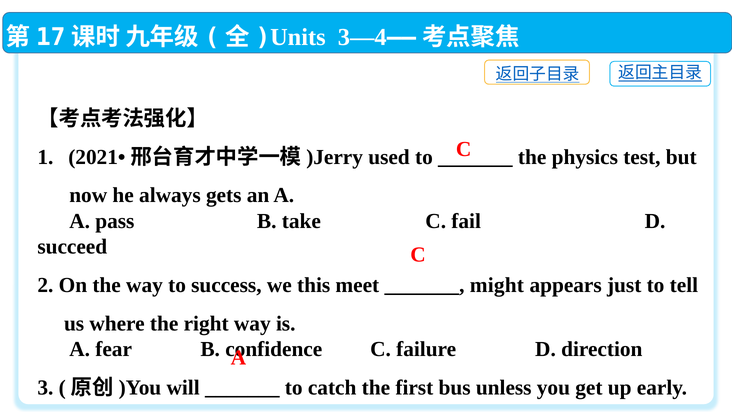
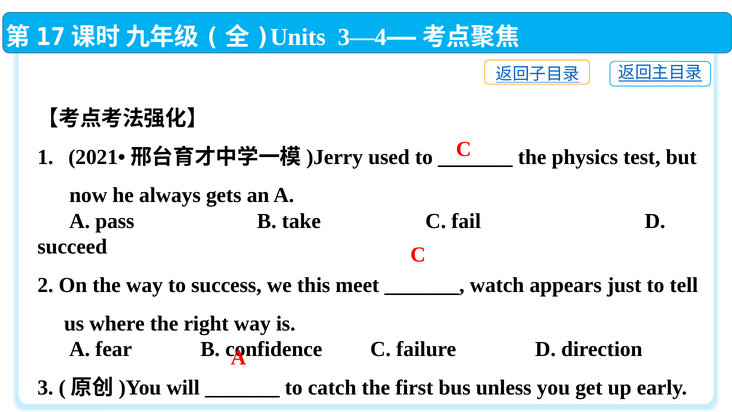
might: might -> watch
